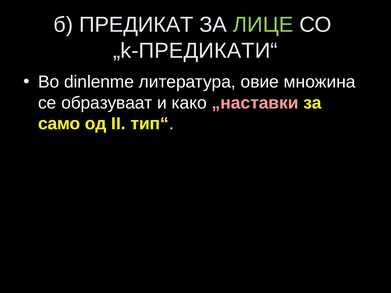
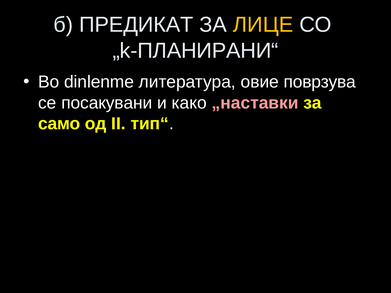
ЛИЦЕ colour: light green -> yellow
„k-ПРЕДИКАТИ“: „k-ПРЕДИКАТИ“ -> „k-ПЛАНИРАНИ“
множина: множина -> поврзува
образуваат: образуваат -> посакувани
